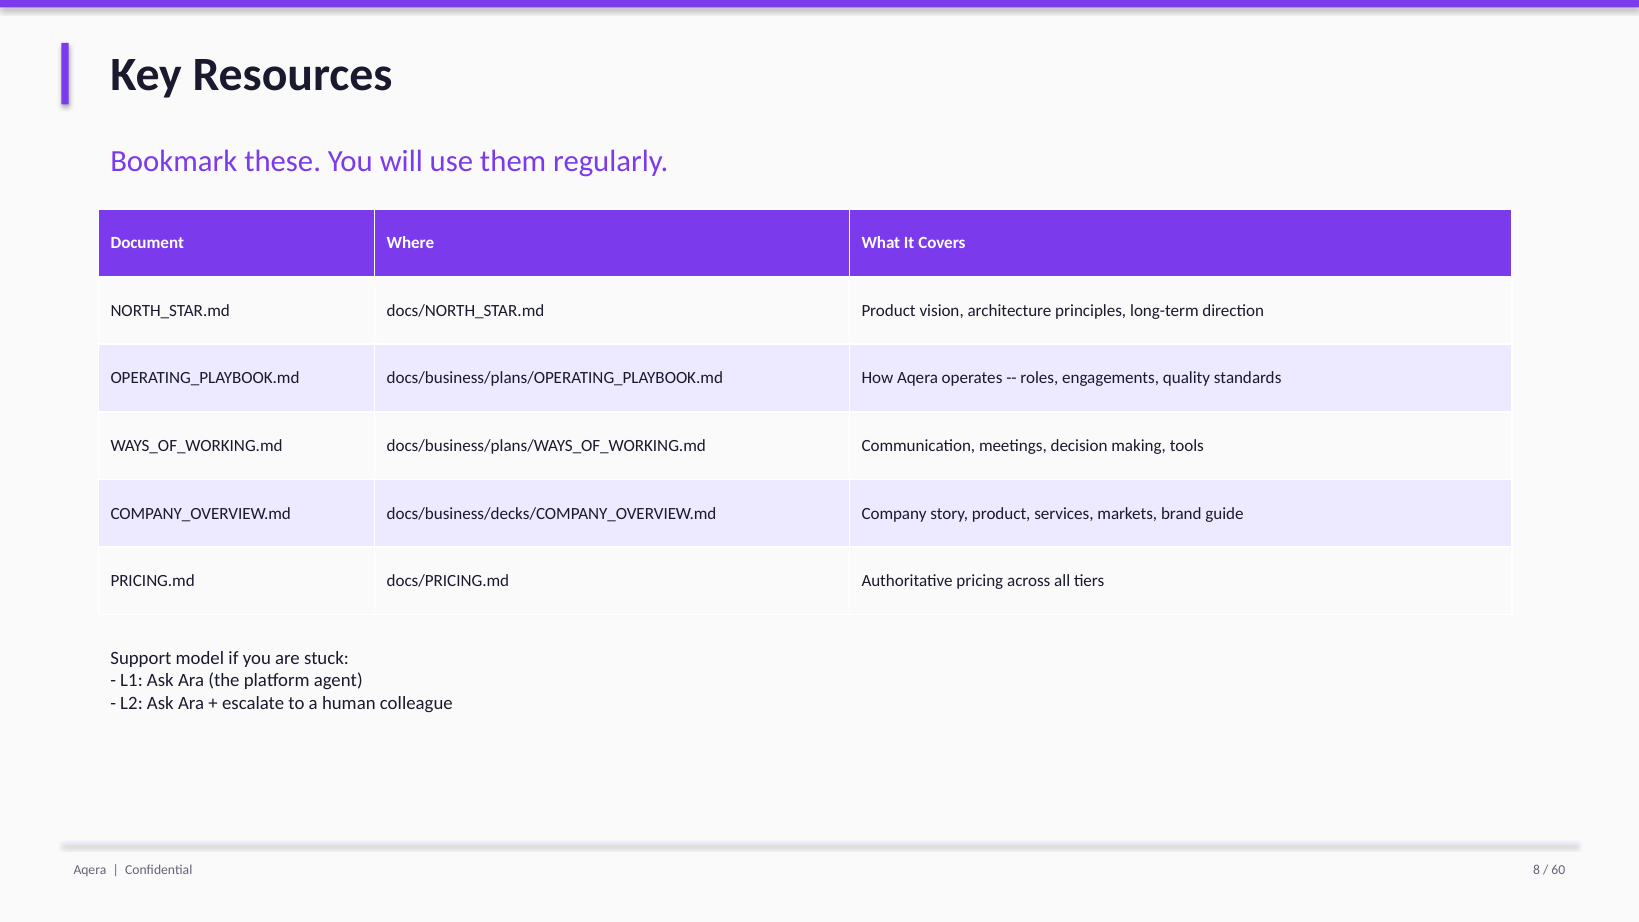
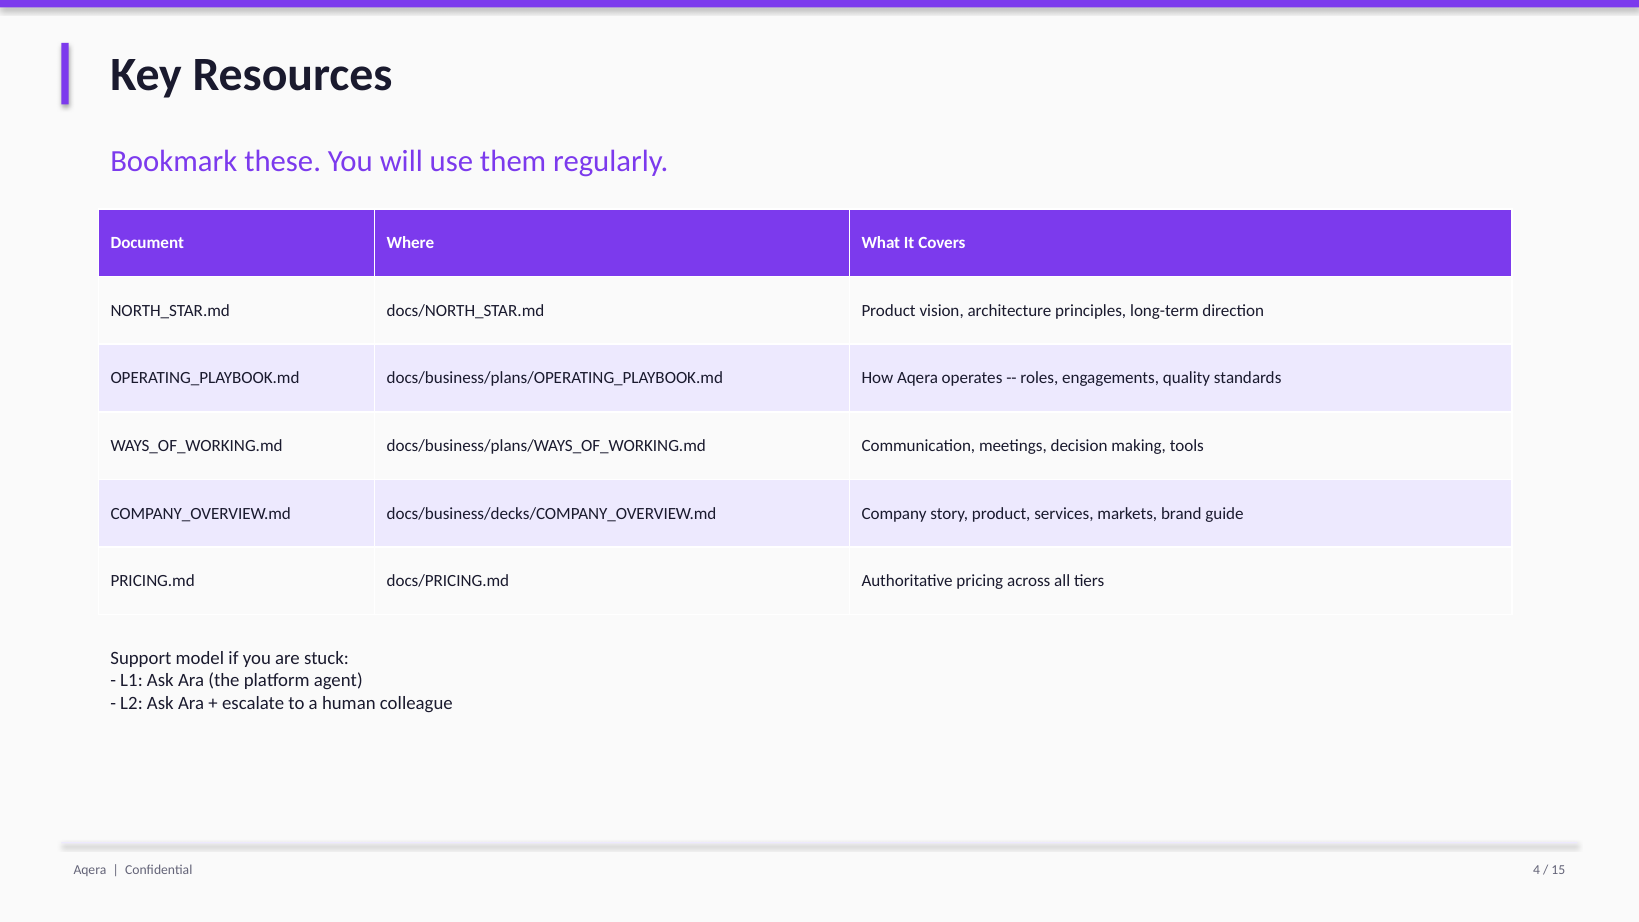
8: 8 -> 4
60: 60 -> 15
